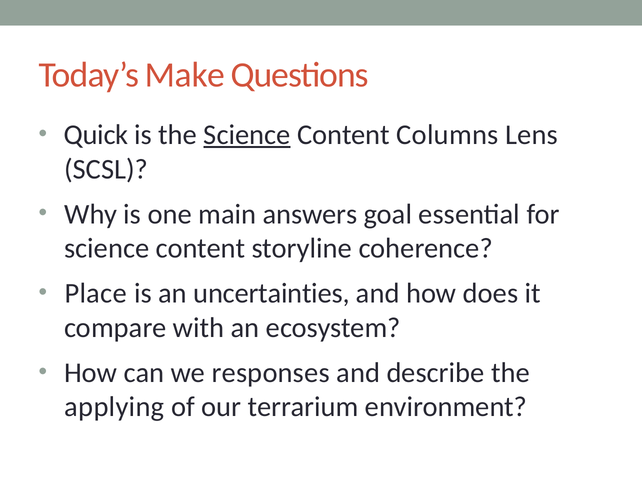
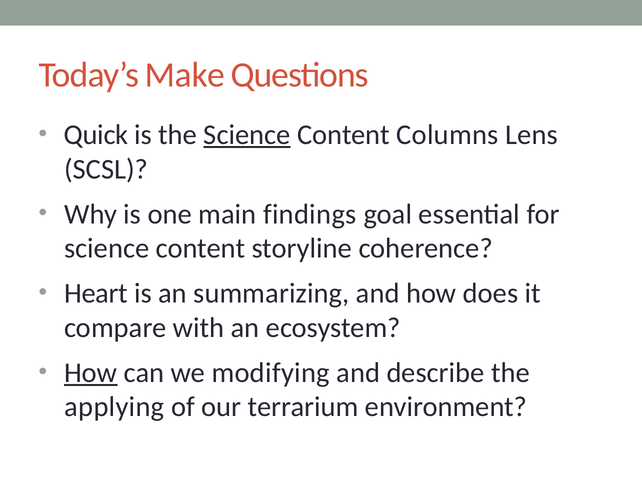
answers: answers -> findings
Place: Place -> Heart
uncertainties: uncertainties -> summarizing
How at (91, 372) underline: none -> present
responses: responses -> modifying
